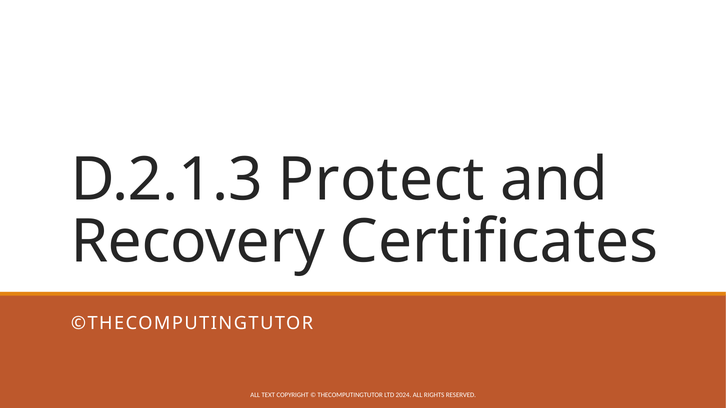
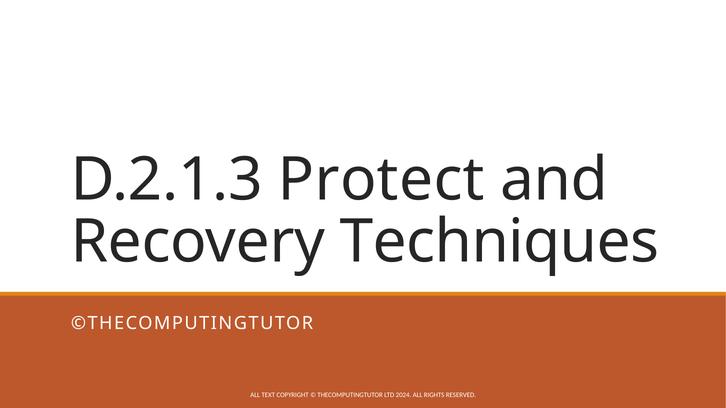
Certificates: Certificates -> Techniques
